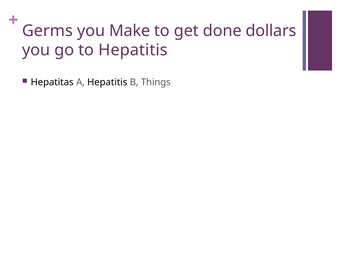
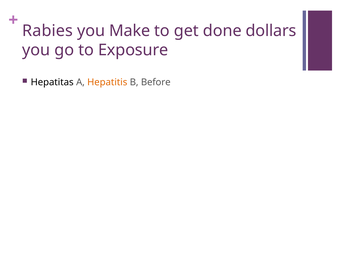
Germs: Germs -> Rabies
to Hepatitis: Hepatitis -> Exposure
Hepatitis at (107, 82) colour: black -> orange
Things: Things -> Before
